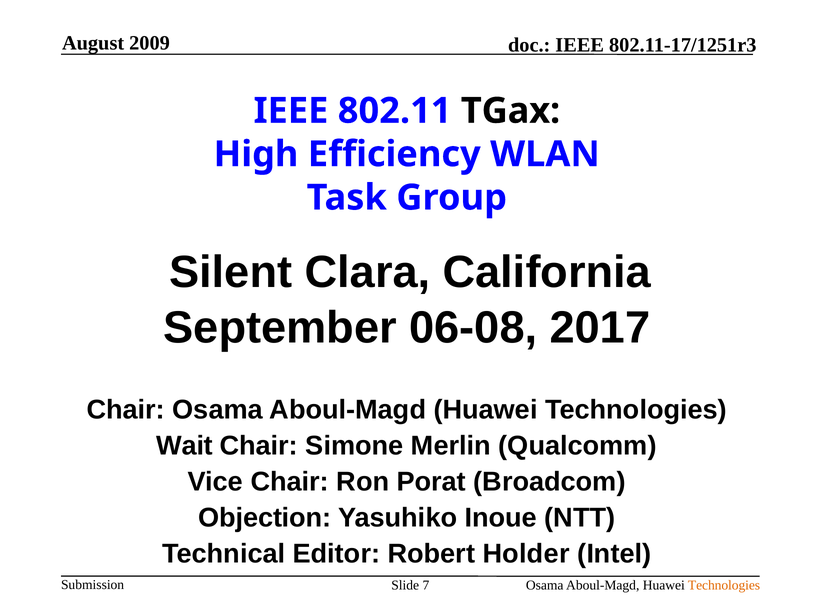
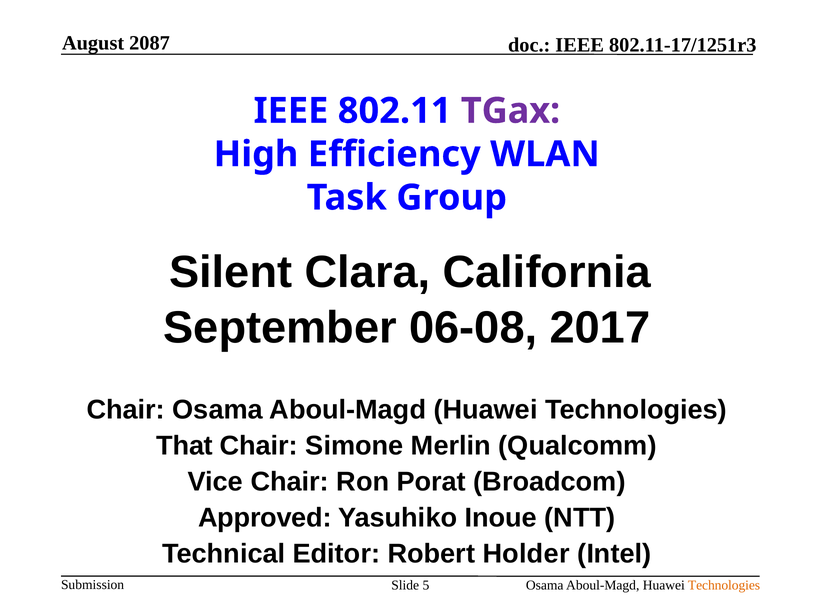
2009: 2009 -> 2087
TGax colour: black -> purple
Wait: Wait -> That
Objection: Objection -> Approved
7: 7 -> 5
